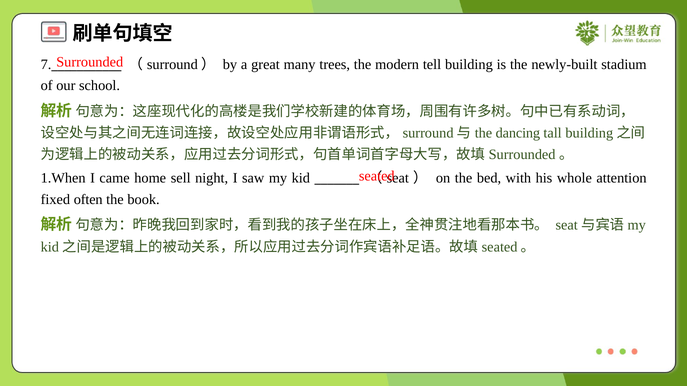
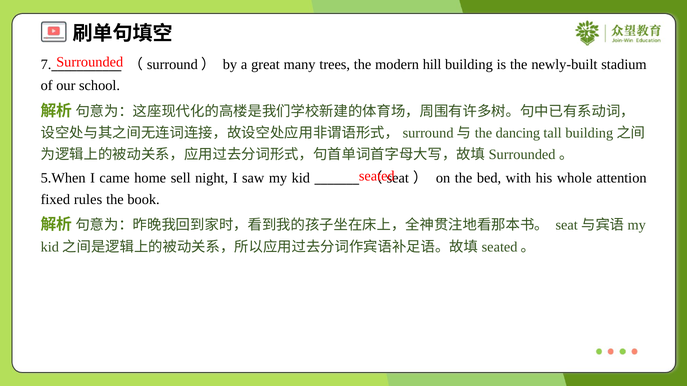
tell: tell -> hill
1.When: 1.When -> 5.When
often: often -> rules
